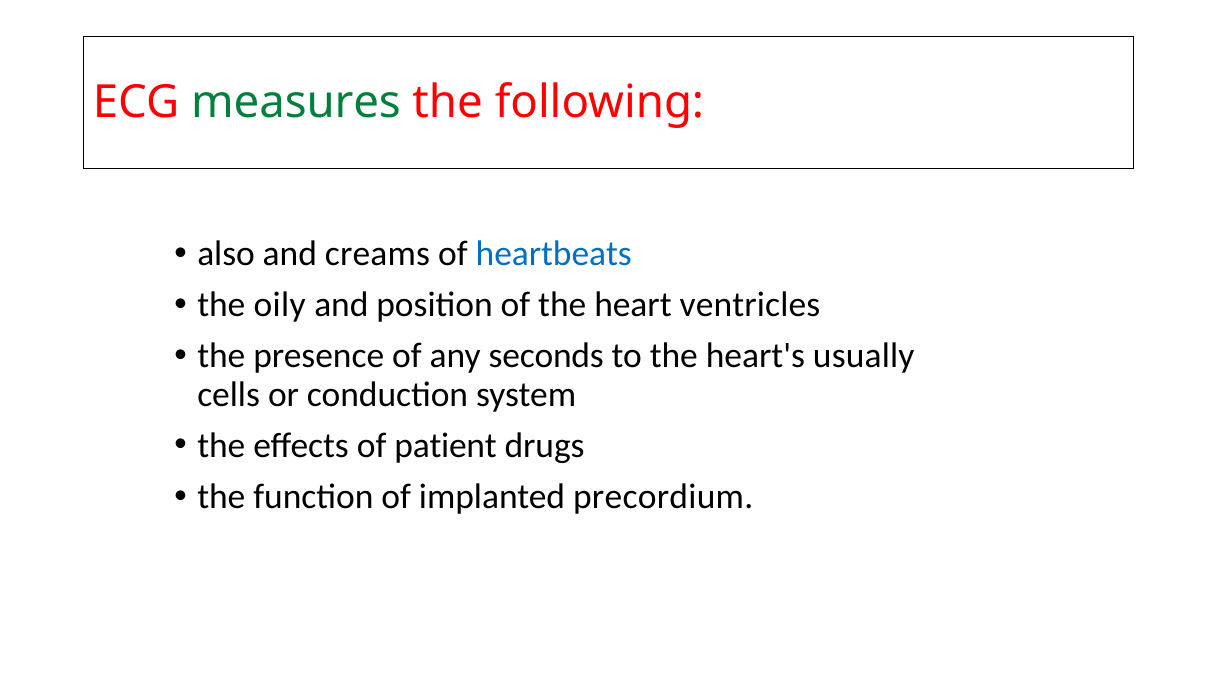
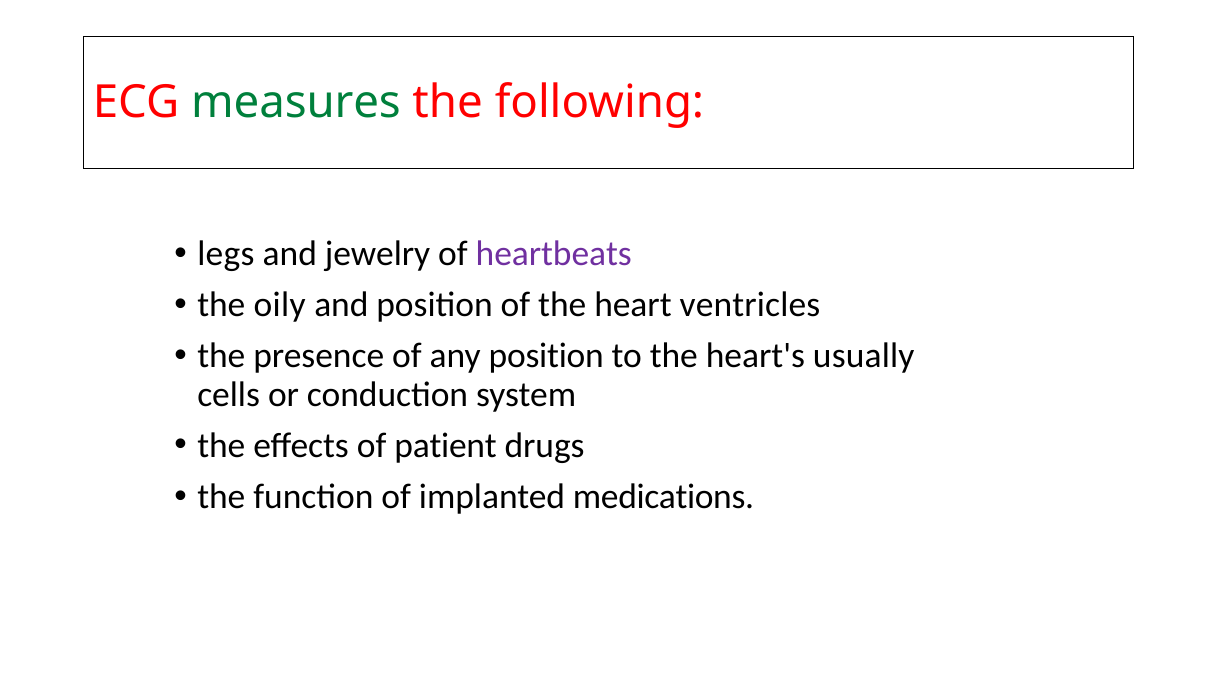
also: also -> legs
creams: creams -> jewelry
heartbeats colour: blue -> purple
any seconds: seconds -> position
precordium: precordium -> medications
